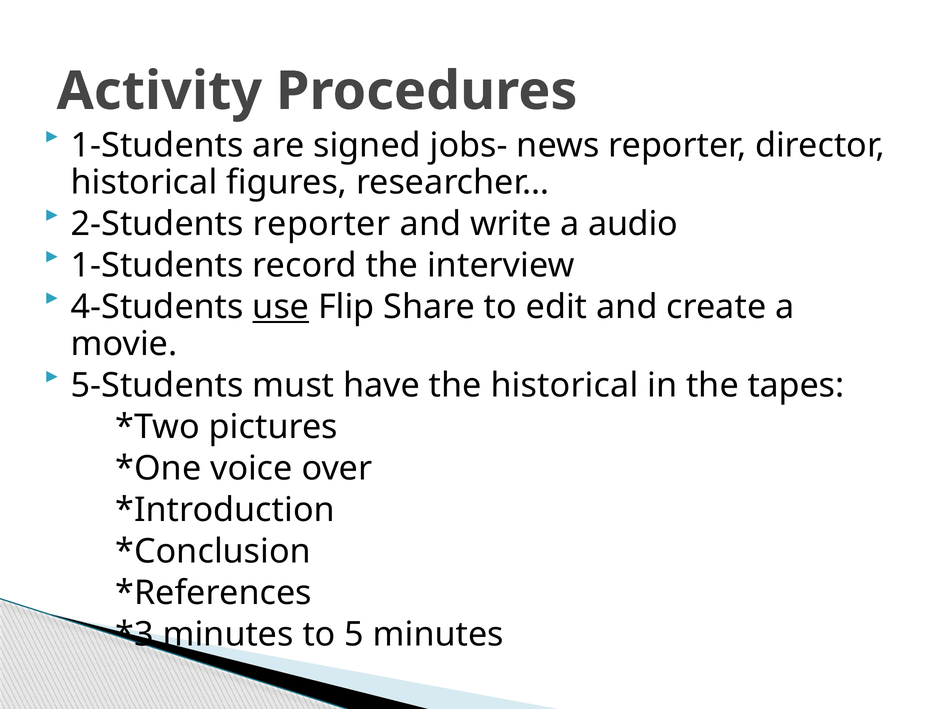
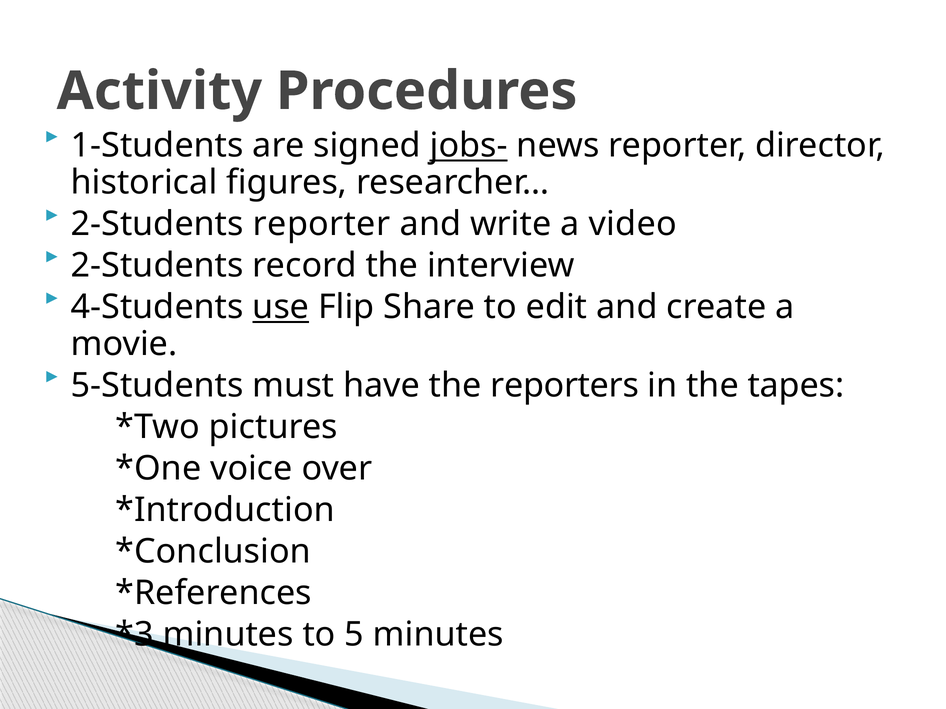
jobs- underline: none -> present
audio: audio -> video
1-Students at (157, 266): 1-Students -> 2-Students
the historical: historical -> reporters
